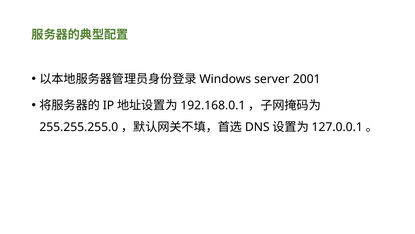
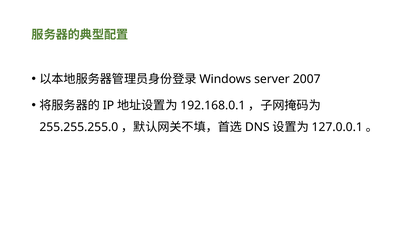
2001: 2001 -> 2007
